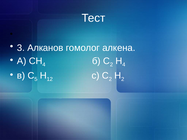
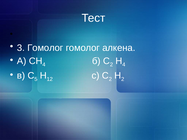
3 Алканов: Алканов -> Гомолог
